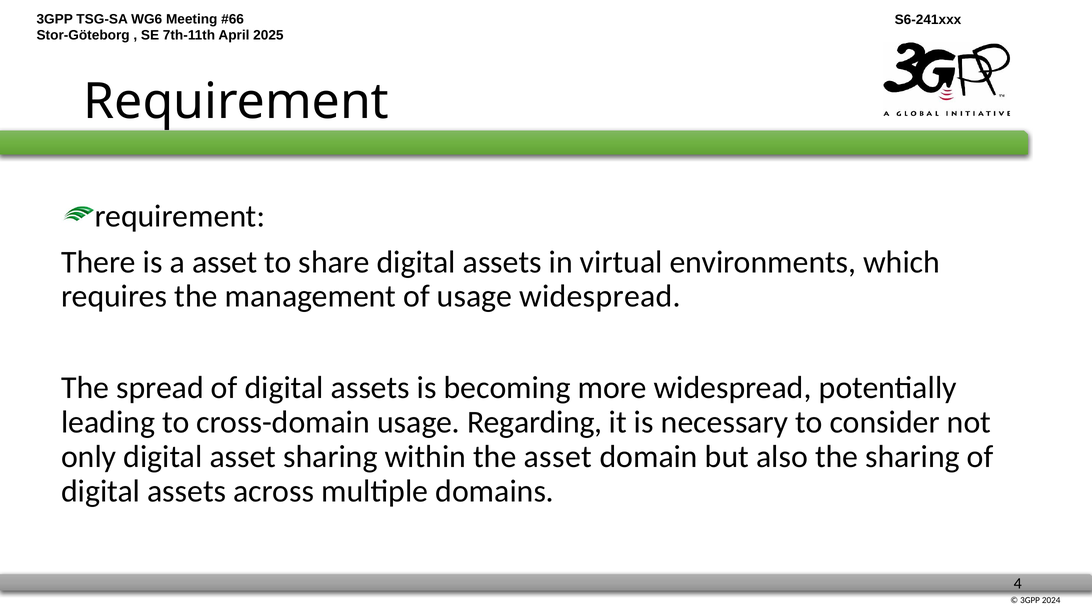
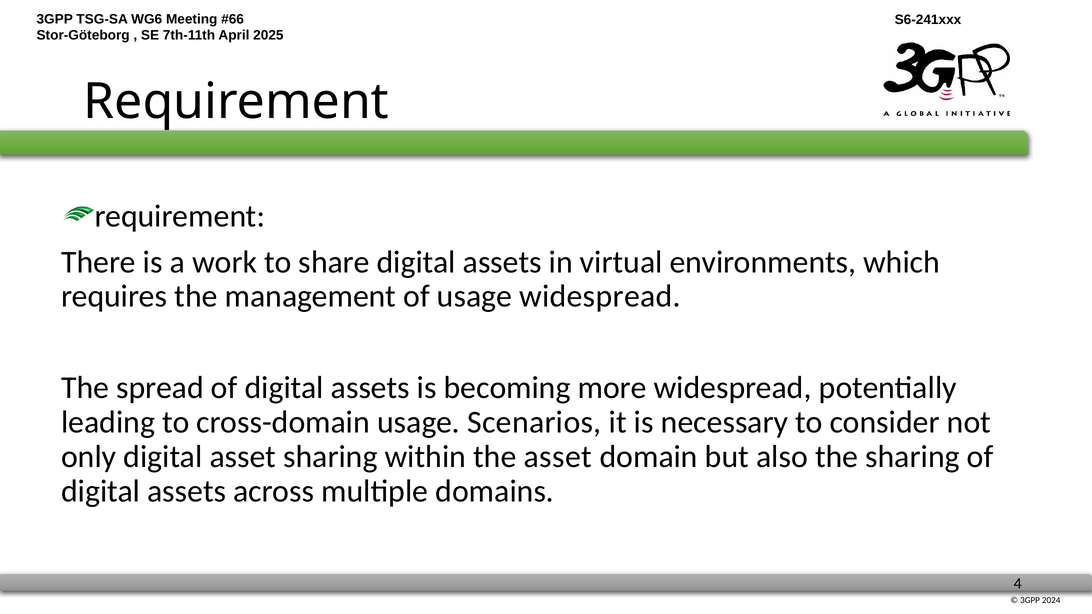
a asset: asset -> work
Regarding: Regarding -> Scenarios
